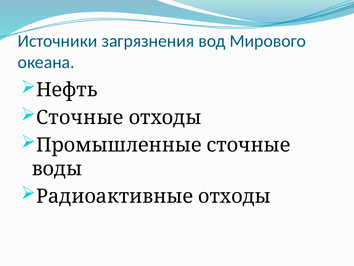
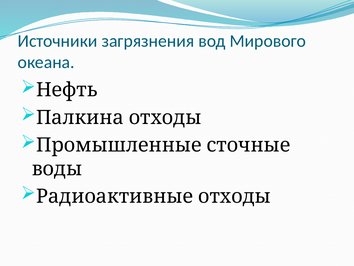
Сточные at (80, 117): Сточные -> Палкина
